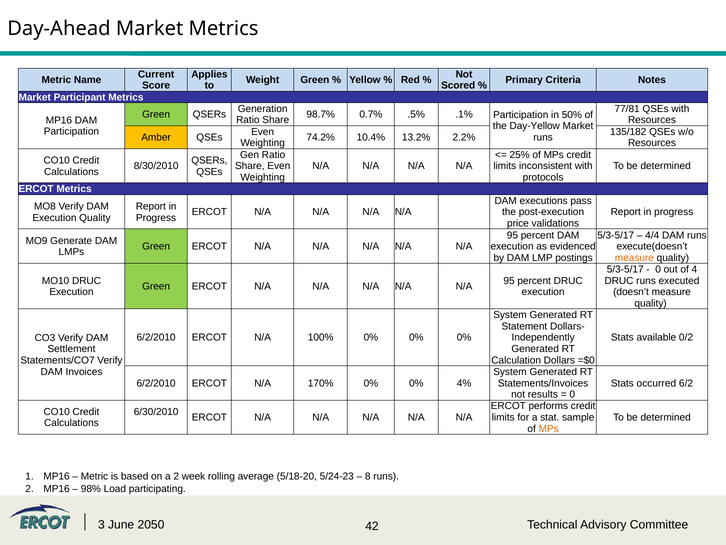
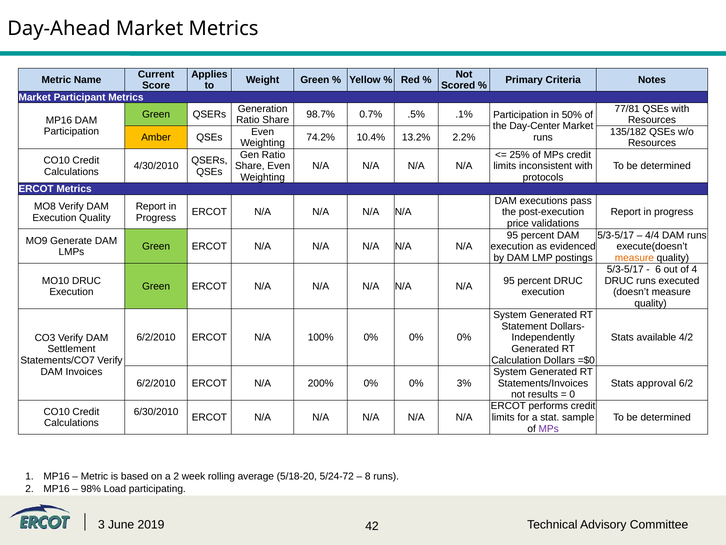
Day-Yellow: Day-Yellow -> Day-Center
8/30/2010: 8/30/2010 -> 4/30/2010
0 at (658, 269): 0 -> 6
0/2: 0/2 -> 4/2
170%: 170% -> 200%
4%: 4% -> 3%
occurred: occurred -> approval
MPs at (549, 428) colour: orange -> purple
5/24-23: 5/24-23 -> 5/24-72
2050: 2050 -> 2019
